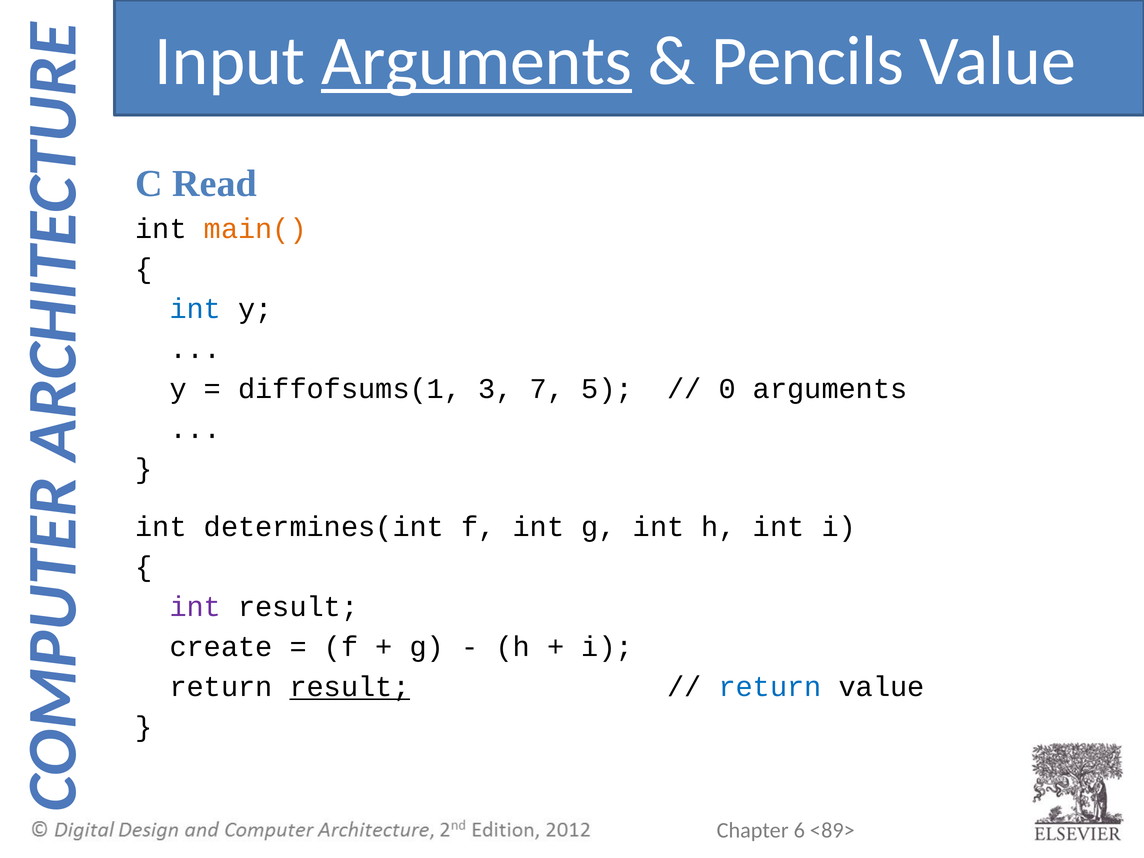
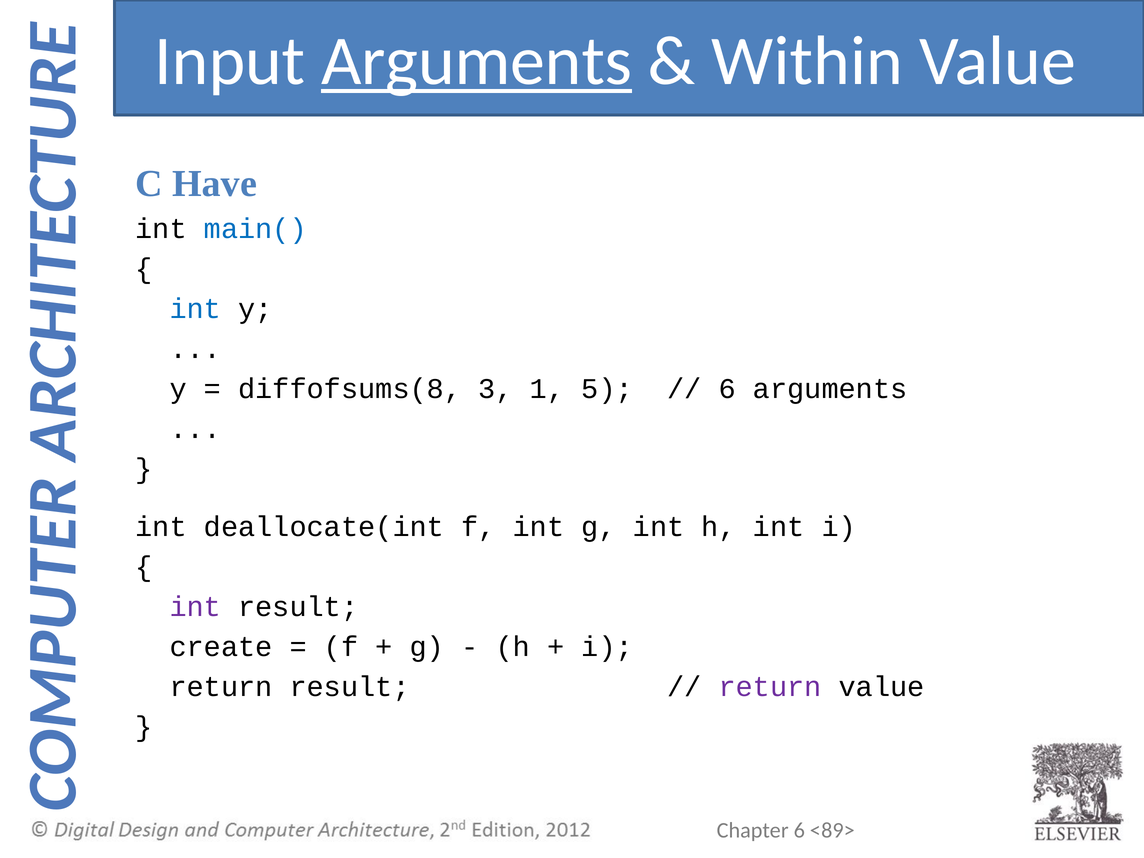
Pencils: Pencils -> Within
Read: Read -> Have
main( colour: orange -> blue
diffofsums(1: diffofsums(1 -> diffofsums(8
7: 7 -> 1
0 at (727, 389): 0 -> 6
determines(int: determines(int -> deallocate(int
result at (350, 687) underline: present -> none
return at (770, 687) colour: blue -> purple
